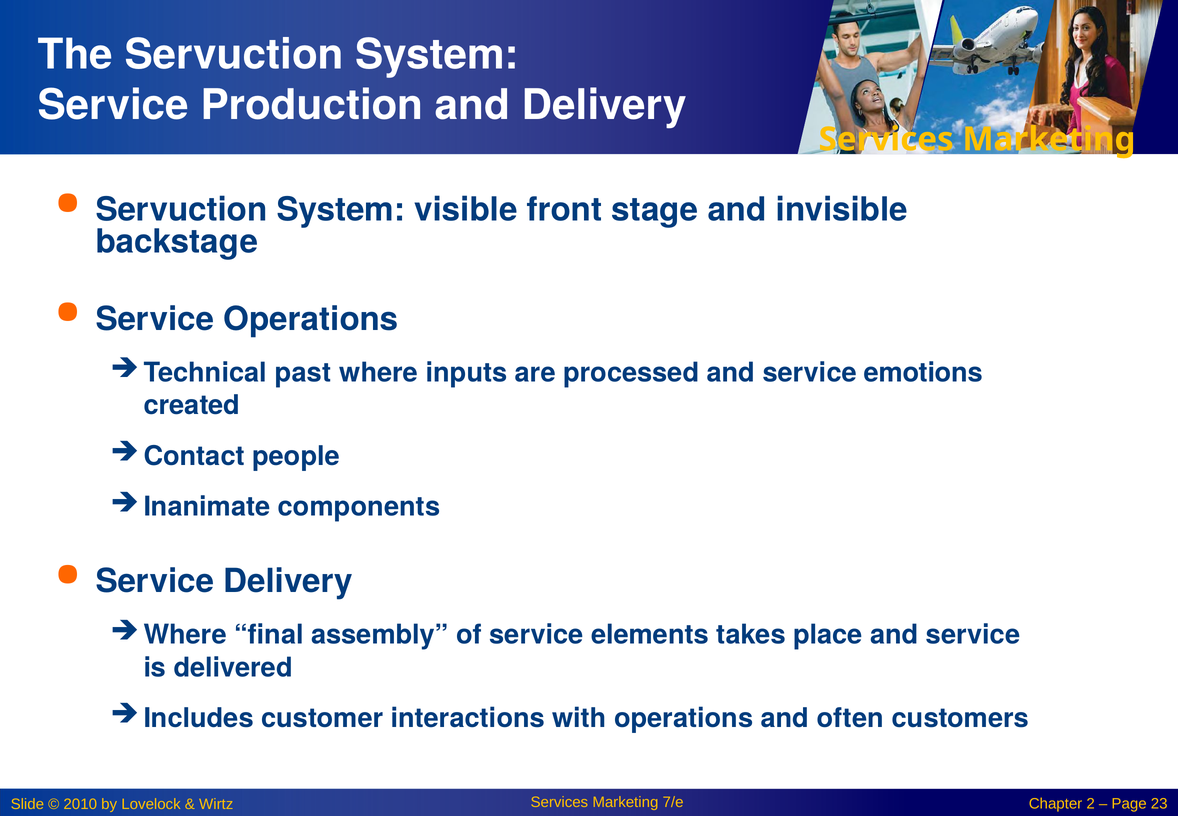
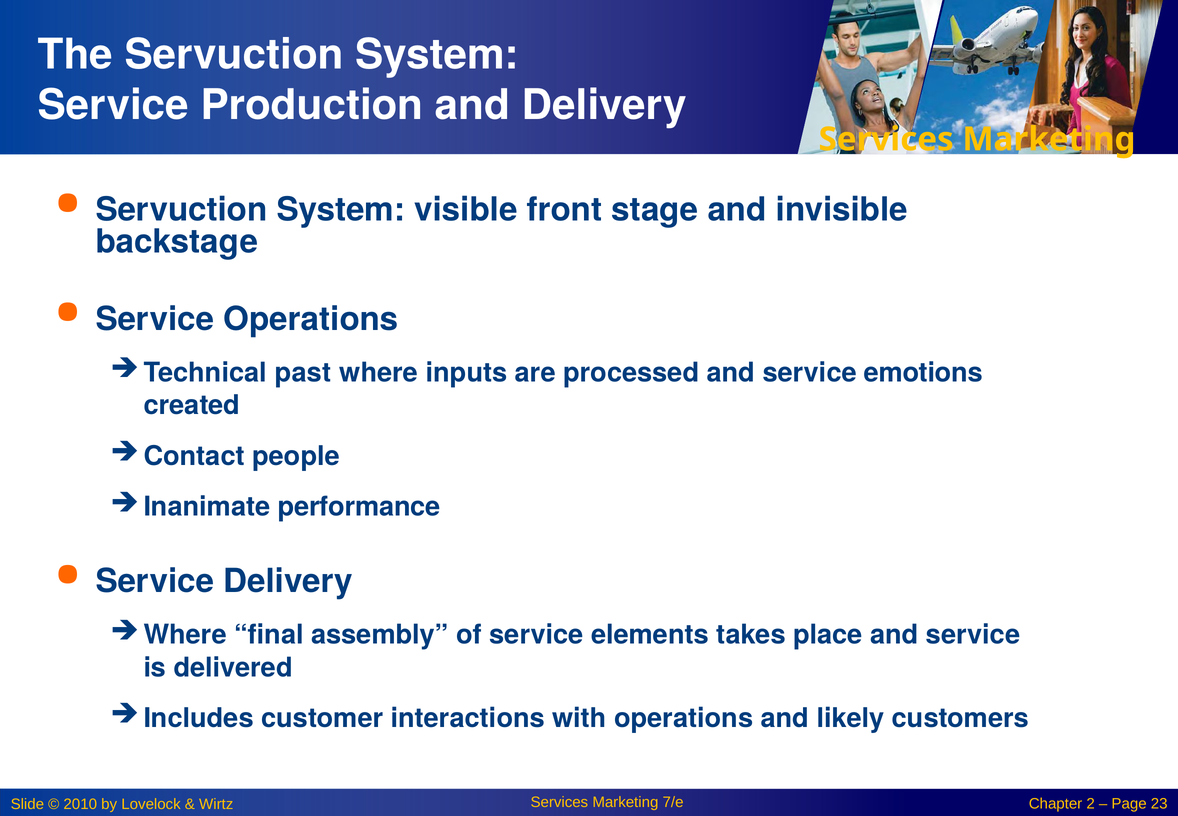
components: components -> performance
often: often -> likely
